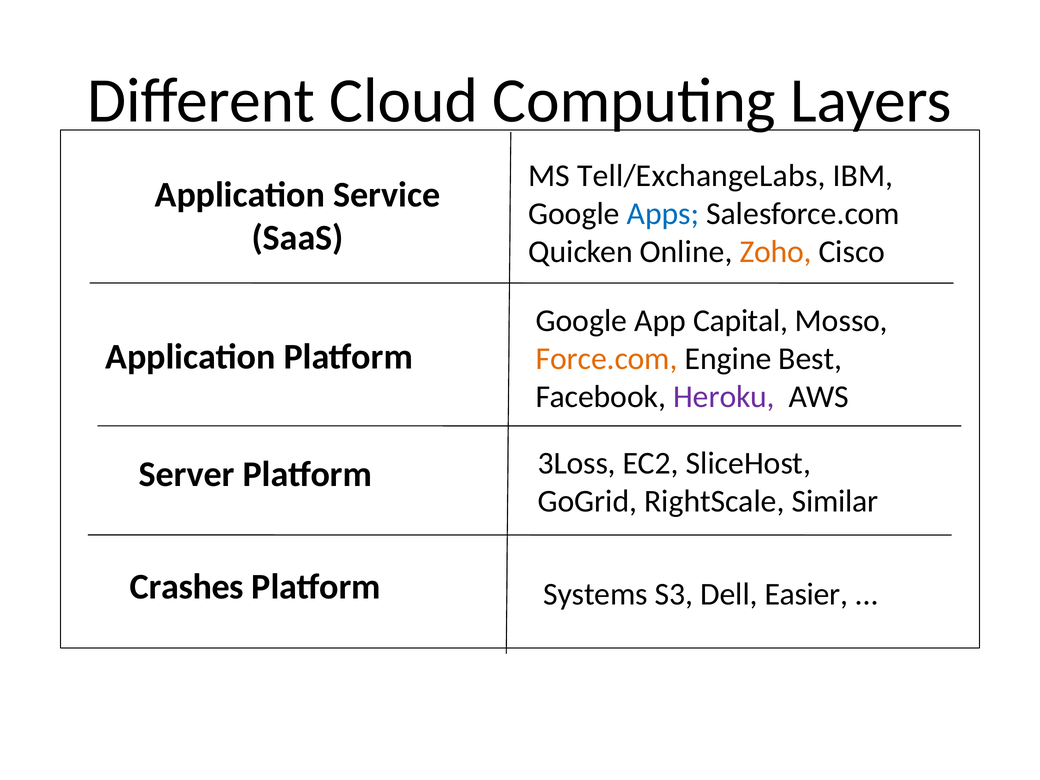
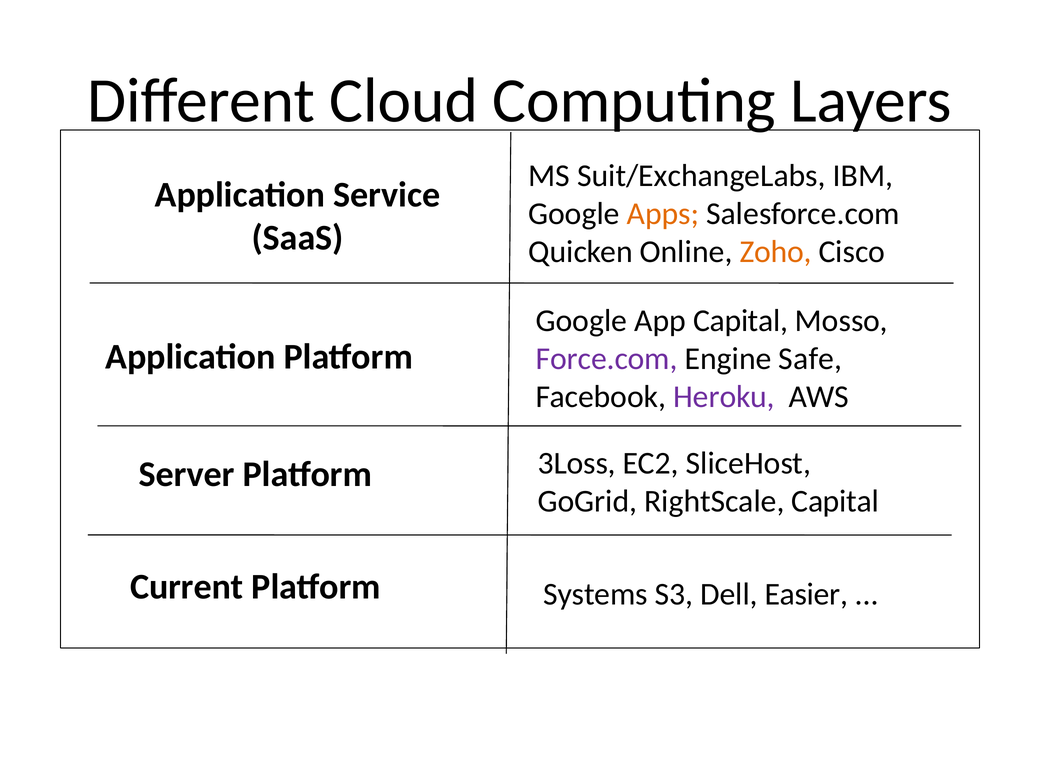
Tell/ExchangeLabs: Tell/ExchangeLabs -> Suit/ExchangeLabs
Apps colour: blue -> orange
Force.com colour: orange -> purple
Best: Best -> Safe
RightScale Similar: Similar -> Capital
Crashes: Crashes -> Current
